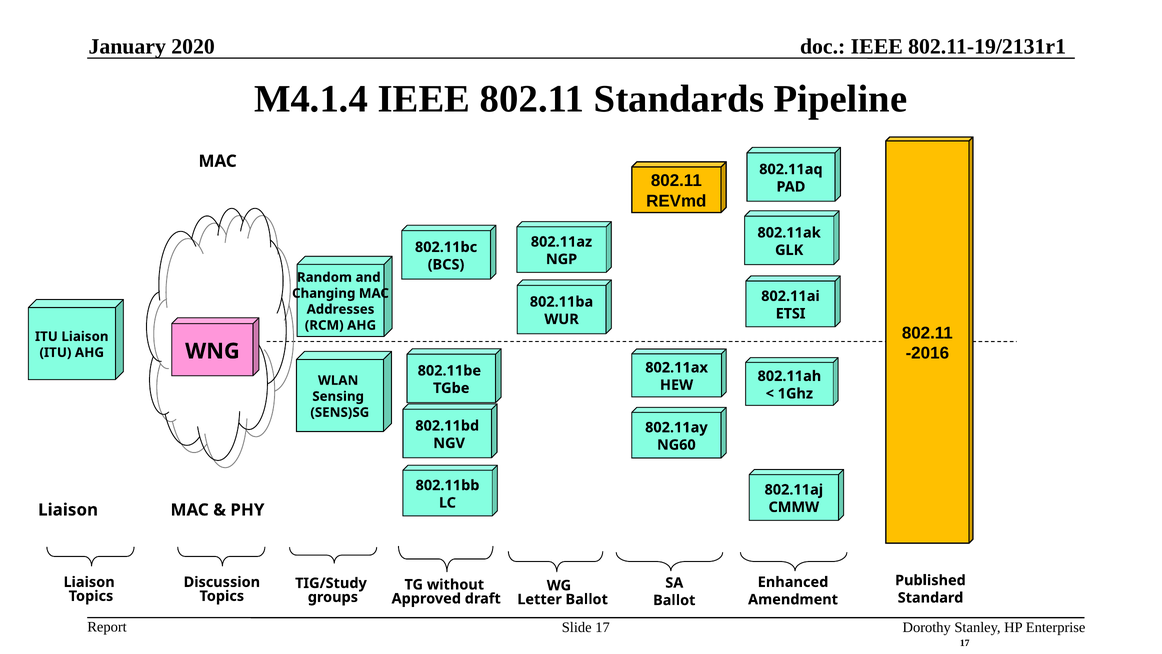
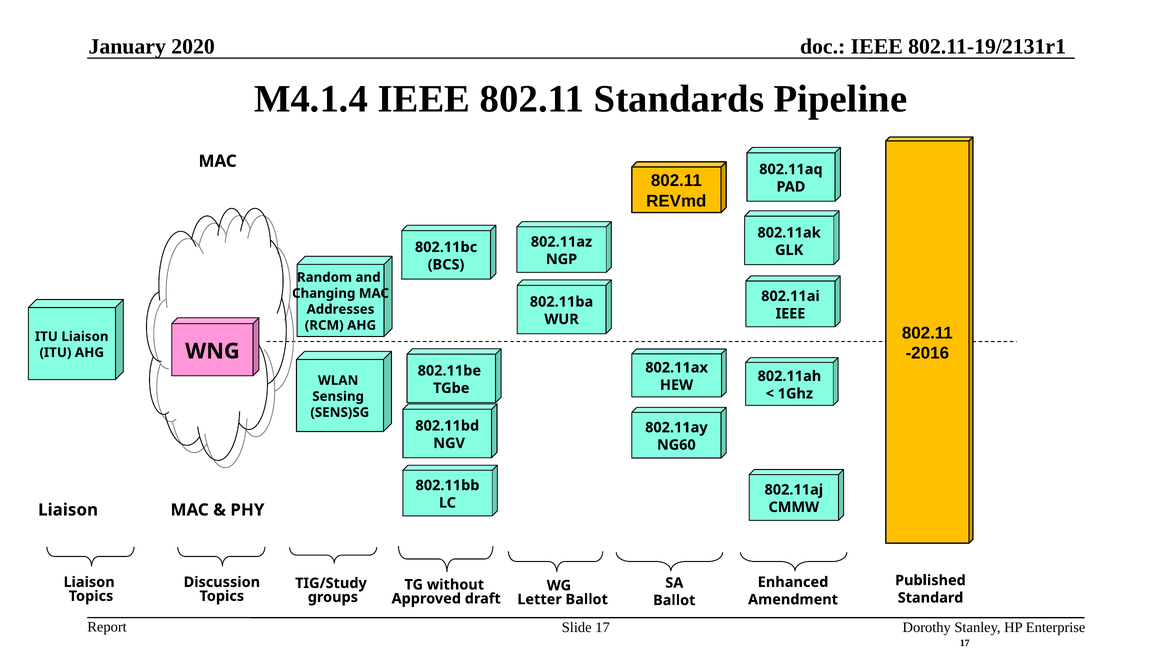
ETSI at (790, 313): ETSI -> IEEE
